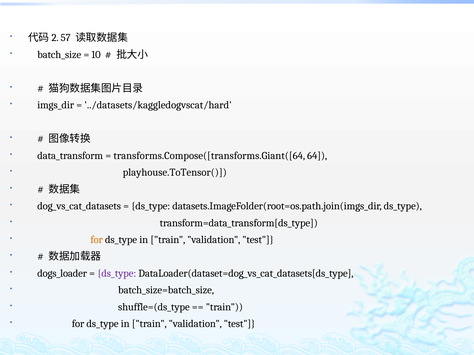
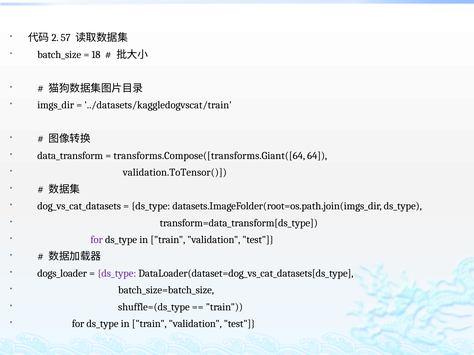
10: 10 -> 18
../datasets/kaggledogvscat/hard: ../datasets/kaggledogvscat/hard -> ../datasets/kaggledogvscat/train
playhouse.ToTensor(: playhouse.ToTensor( -> validation.ToTensor(
for at (97, 240) colour: orange -> purple
